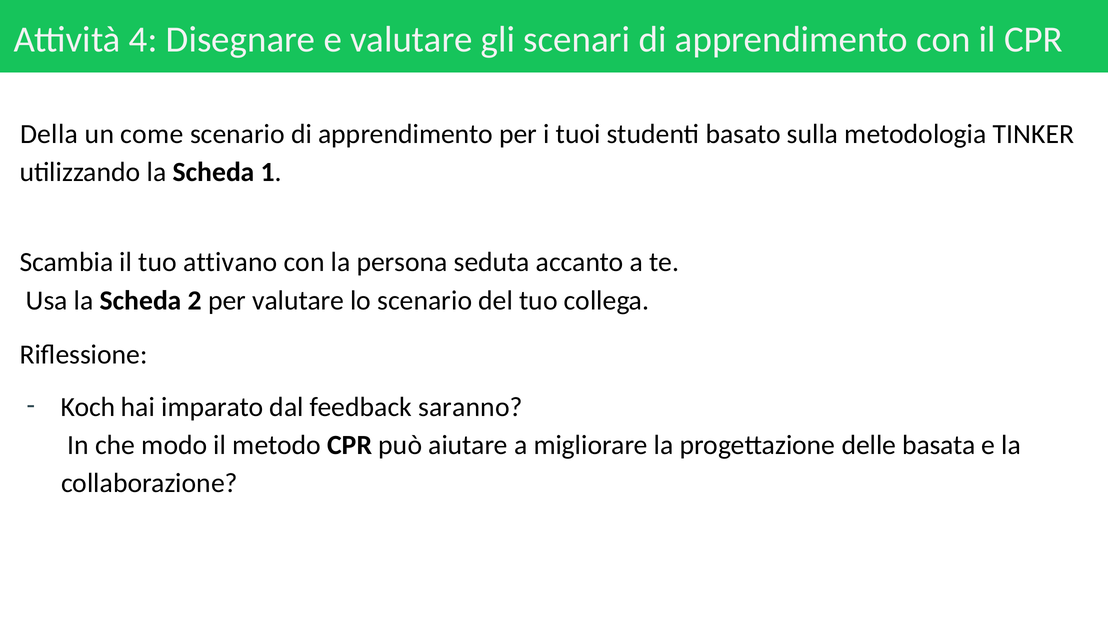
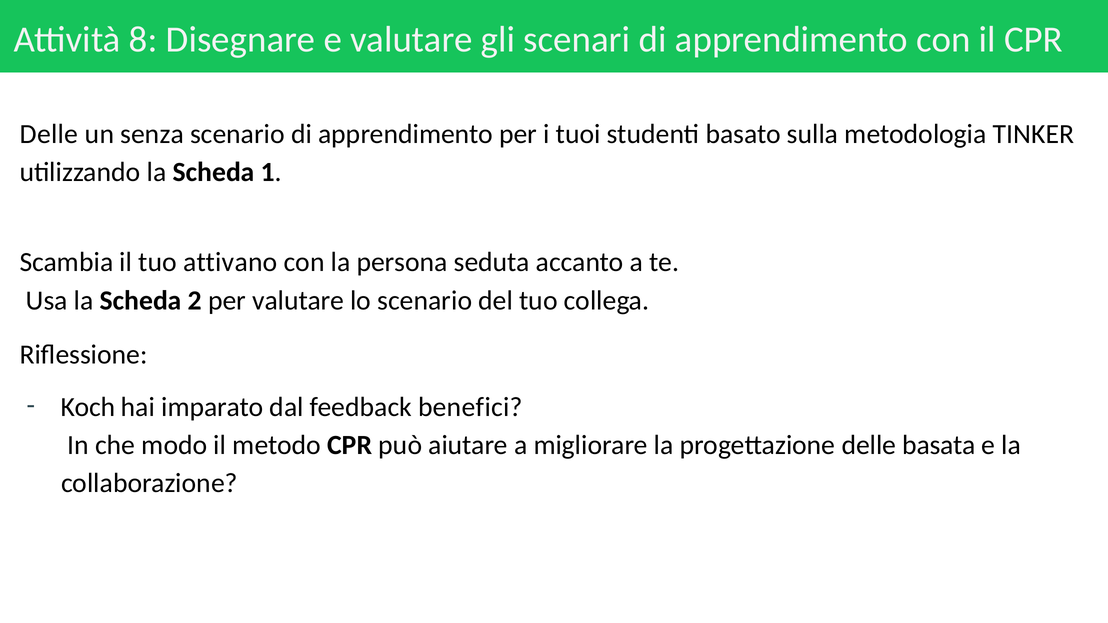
4: 4 -> 8
Della at (49, 134): Della -> Delle
come: come -> senza
saranno: saranno -> benefici
